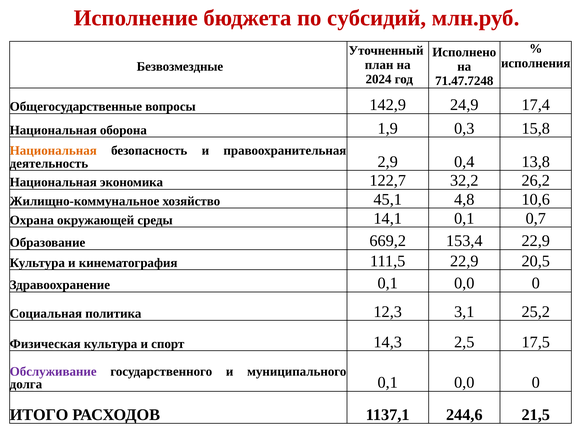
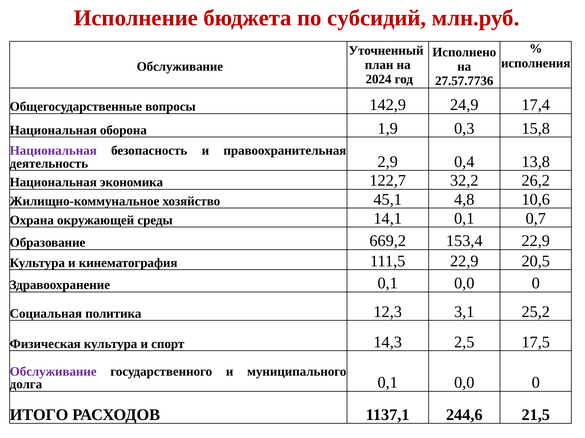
Безвозмездные at (180, 67): Безвозмездные -> Обслуживание
71.47.7248: 71.47.7248 -> 27.57.7736
Национальная at (53, 151) colour: orange -> purple
